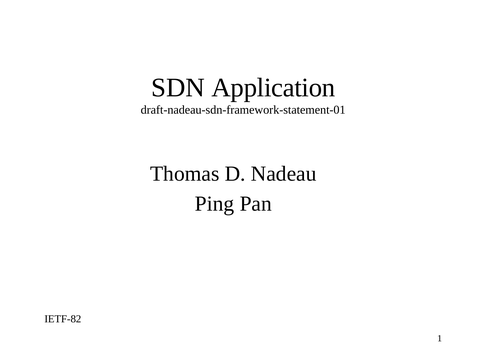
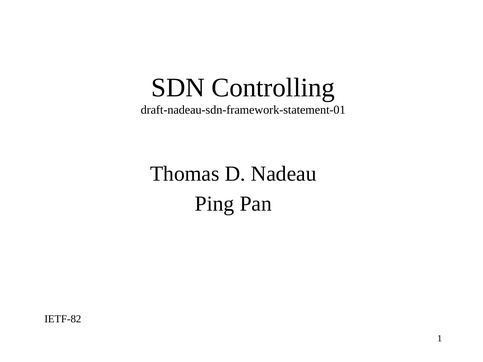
Application: Application -> Controlling
